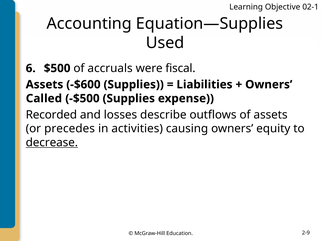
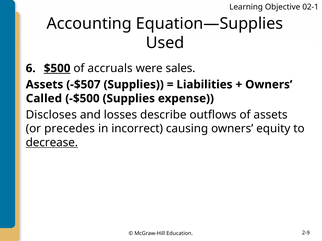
$500 underline: none -> present
fiscal: fiscal -> sales
-$600: -$600 -> -$507
Recorded: Recorded -> Discloses
activities: activities -> incorrect
